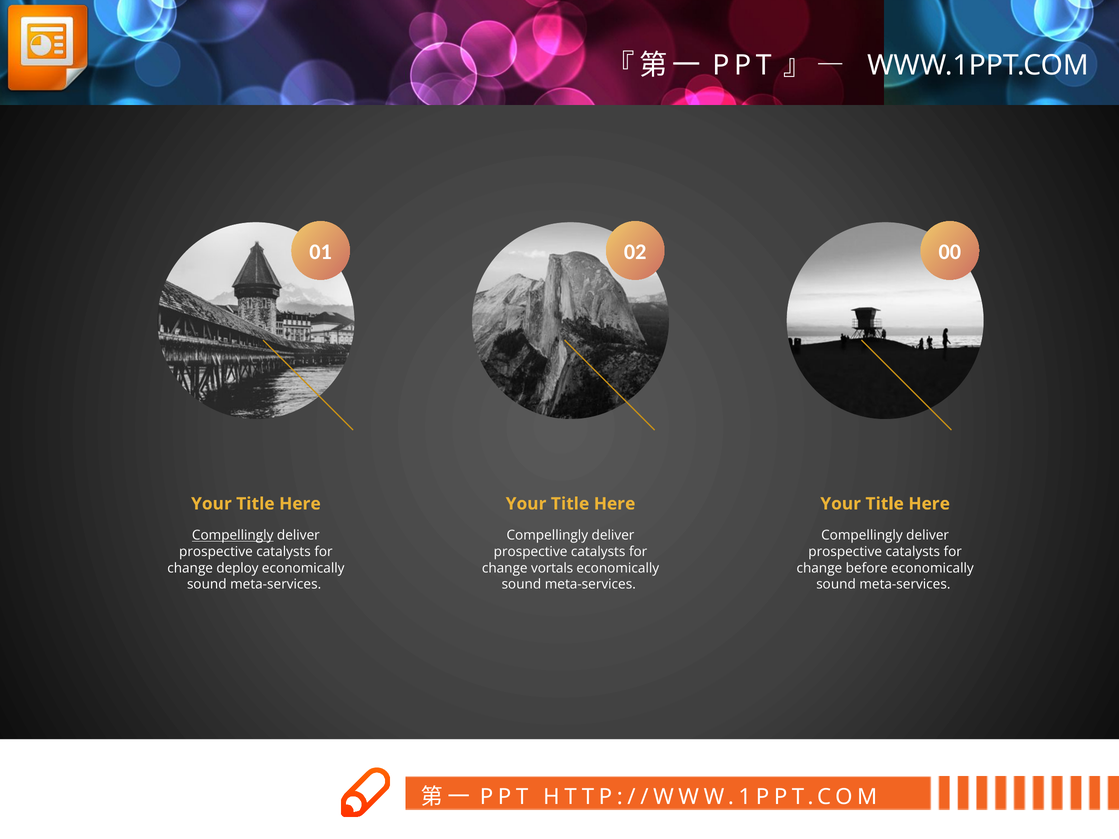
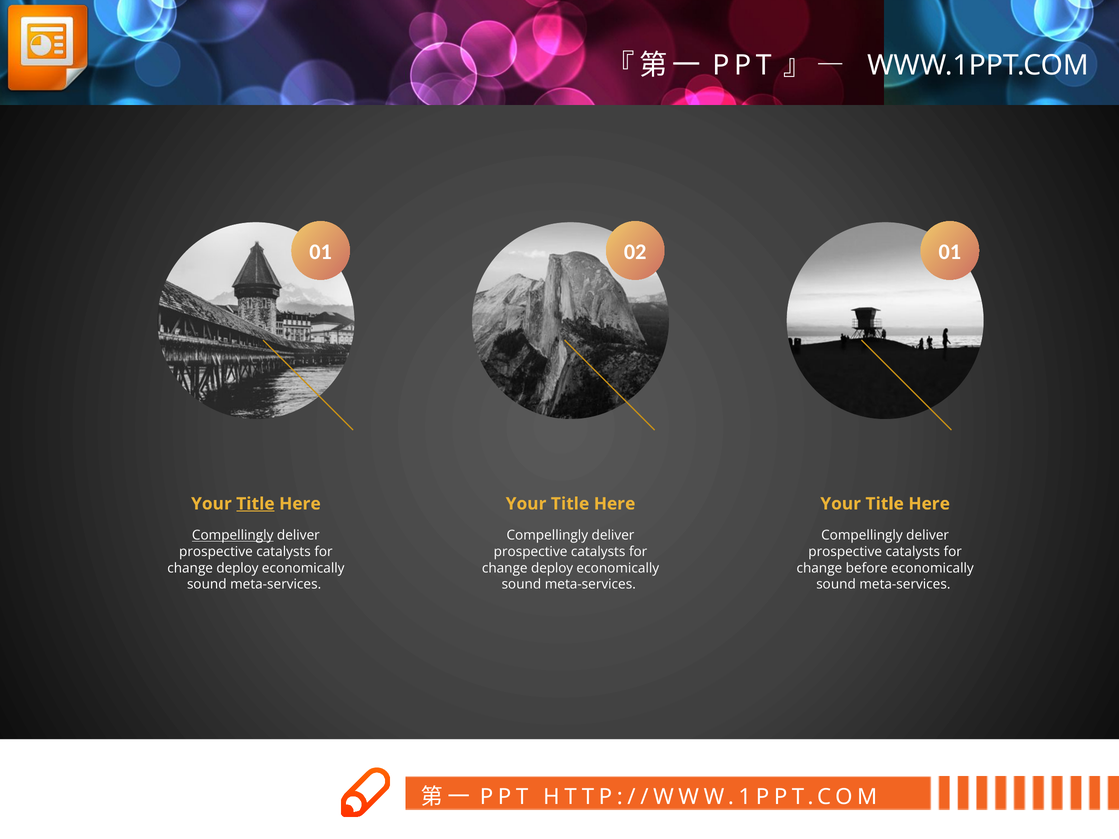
02 00: 00 -> 01
Title at (255, 504) underline: none -> present
vortals at (552, 568): vortals -> deploy
